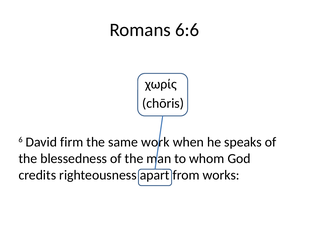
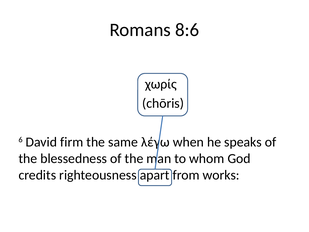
6:6: 6:6 -> 8:6
work: work -> λέγω
